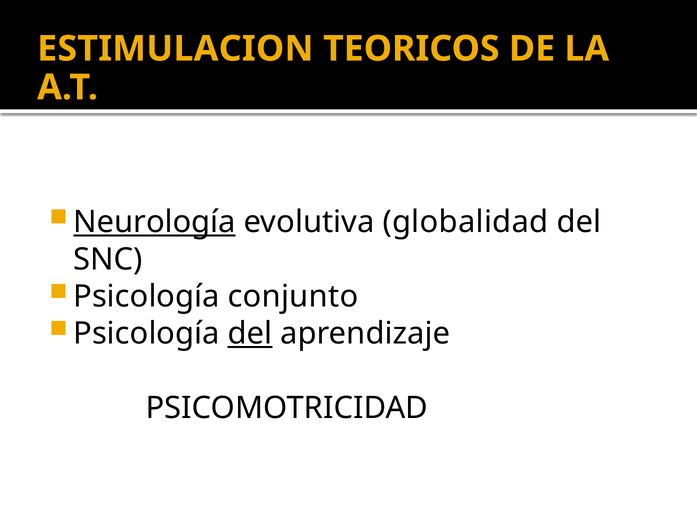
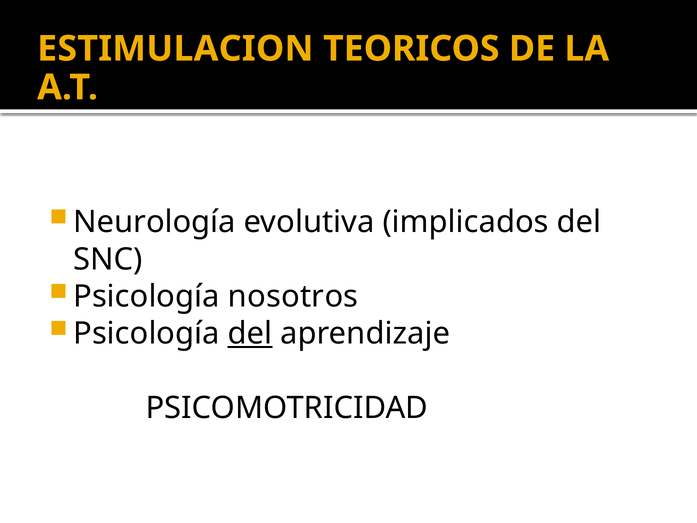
Neurología underline: present -> none
globalidad: globalidad -> implicados
conjunto: conjunto -> nosotros
